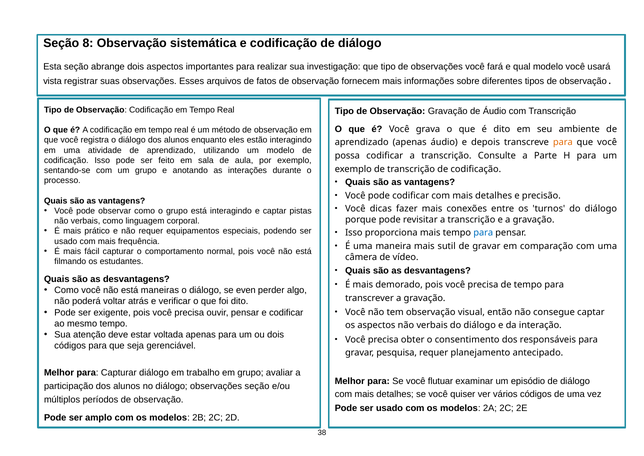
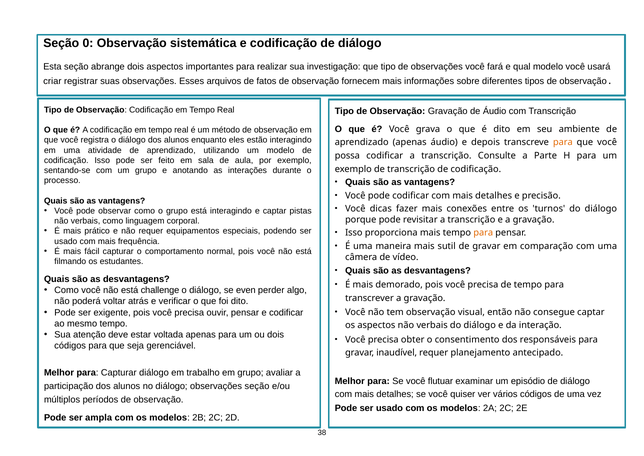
8: 8 -> 0
vista: vista -> criar
para at (483, 233) colour: blue -> orange
maneiras: maneiras -> challenge
pesquisa: pesquisa -> inaudível
amplo: amplo -> ampla
